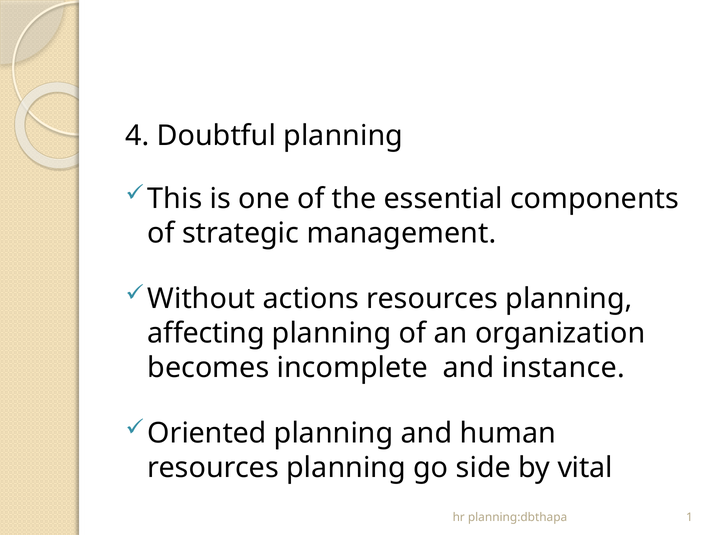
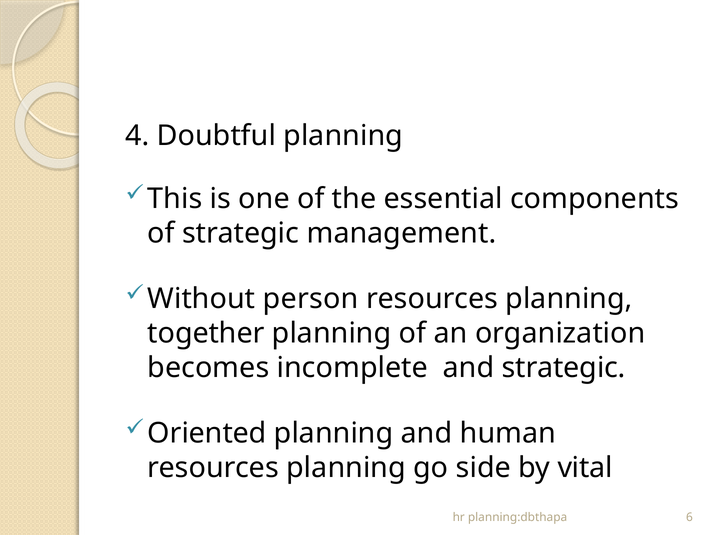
actions: actions -> person
affecting: affecting -> together
and instance: instance -> strategic
1: 1 -> 6
